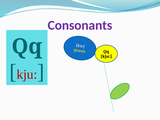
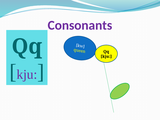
kju at (27, 74) colour: red -> purple
